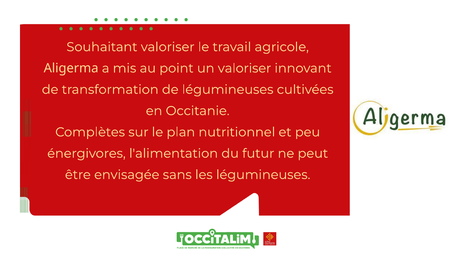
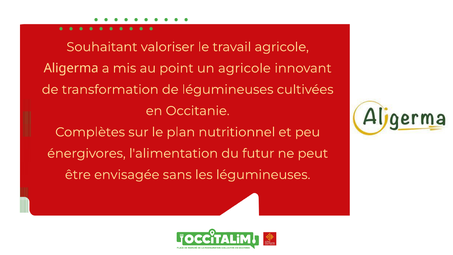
un valoriser: valoriser -> agricole
